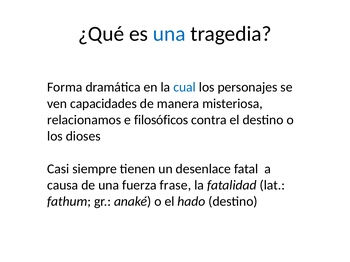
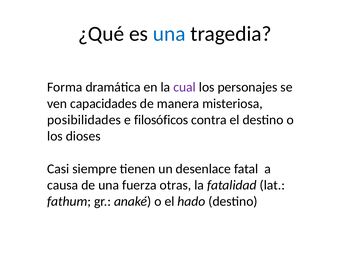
cual colour: blue -> purple
relacionamos: relacionamos -> posibilidades
frase: frase -> otras
